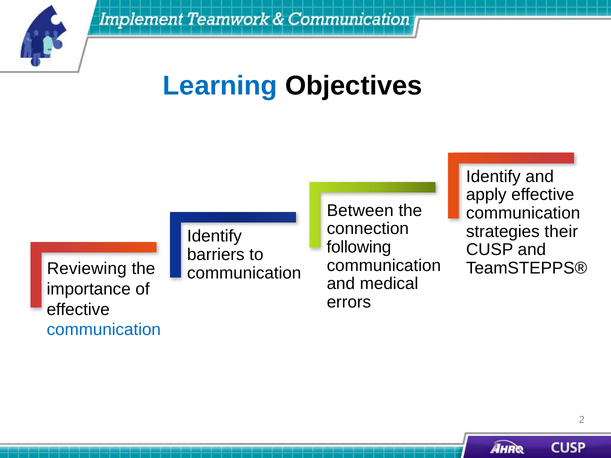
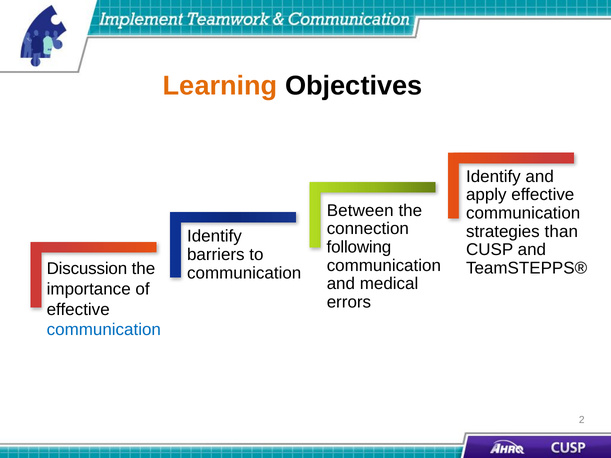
Learning colour: blue -> orange
their: their -> than
Reviewing: Reviewing -> Discussion
